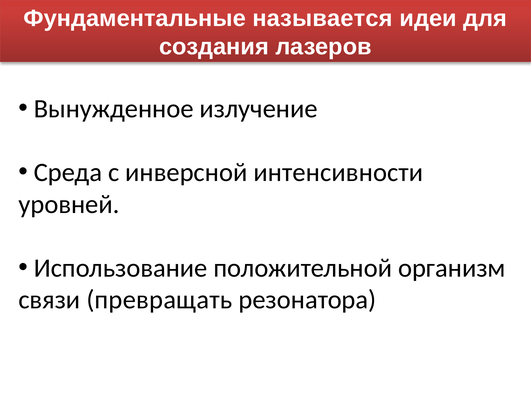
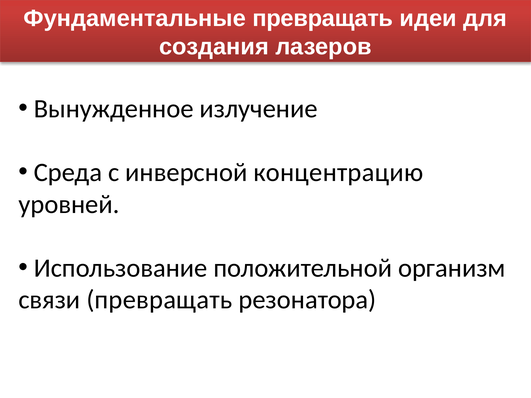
Фундаментальные называется: называется -> превращать
интенсивности: интенсивности -> концентрацию
